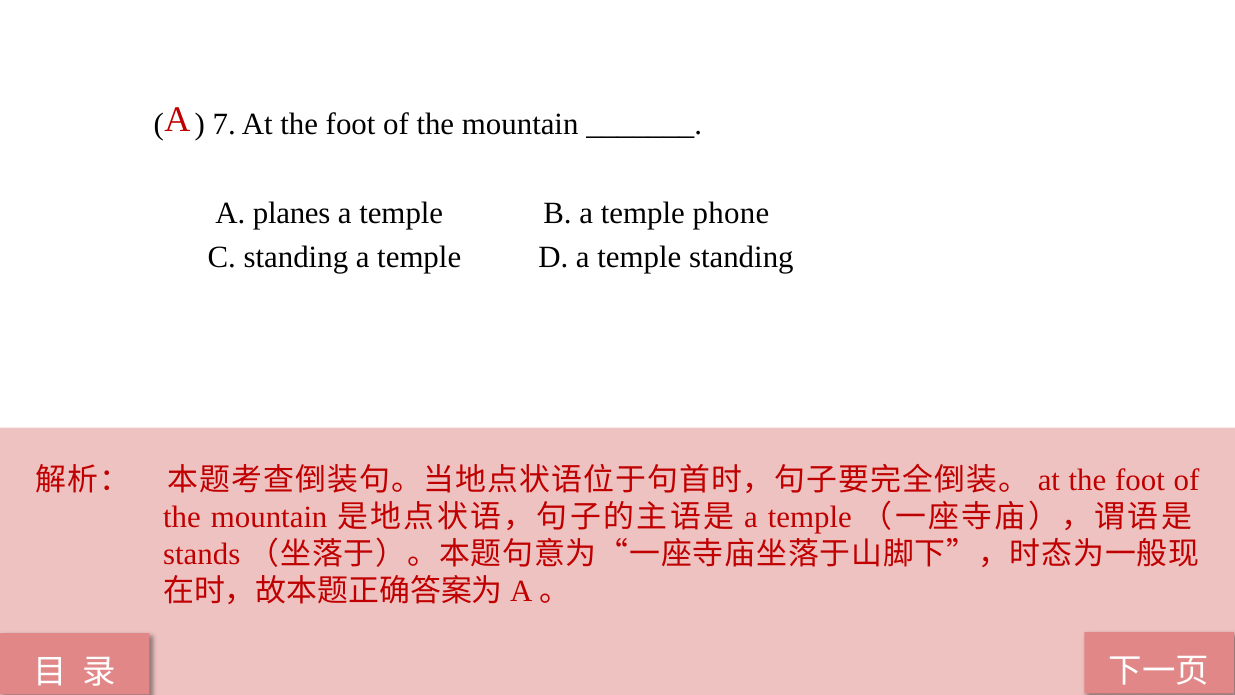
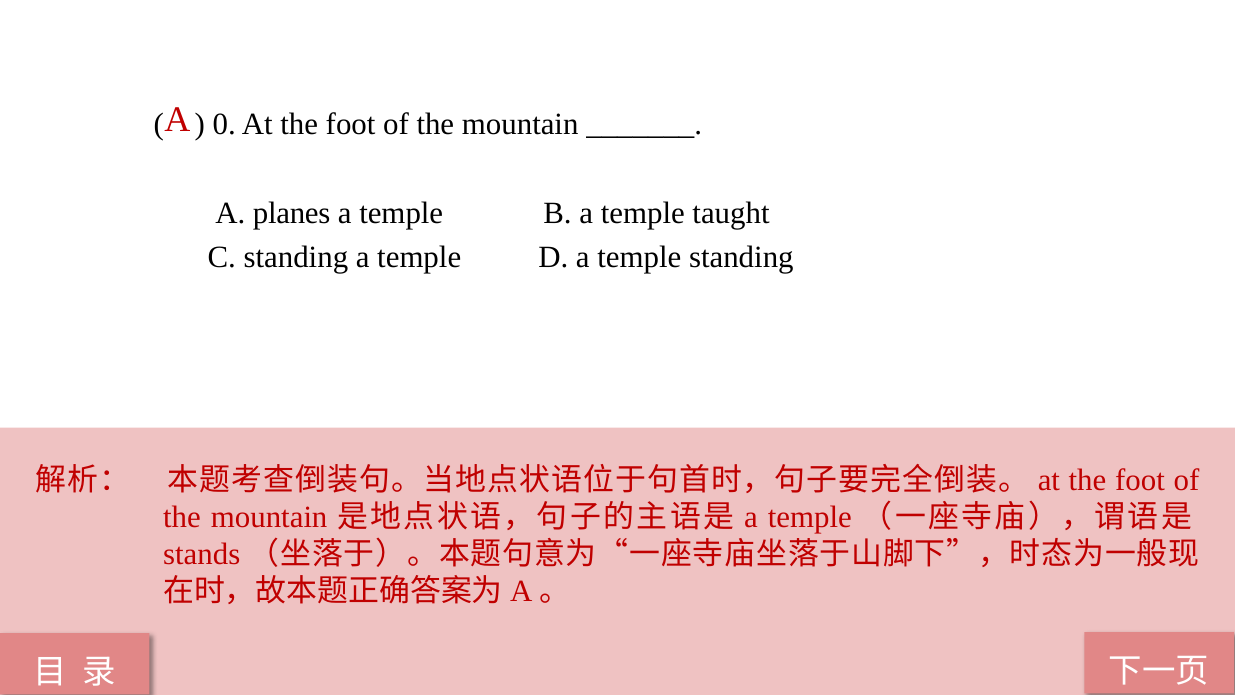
7: 7 -> 0
phone: phone -> taught
